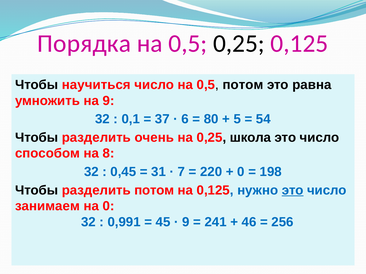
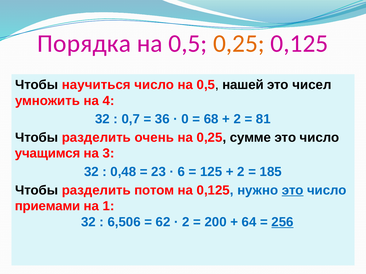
0,25 at (239, 44) colour: black -> orange
0,5 потом: потом -> нашей
равна: равна -> чисел
на 9: 9 -> 4
0,1: 0,1 -> 0,7
37: 37 -> 36
6: 6 -> 0
80: 80 -> 68
5 at (237, 119): 5 -> 2
54: 54 -> 81
школа: школа -> сумме
способом: способом -> учащимся
8: 8 -> 3
0,45: 0,45 -> 0,48
31: 31 -> 23
7: 7 -> 6
220: 220 -> 125
0 at (241, 172): 0 -> 2
198: 198 -> 185
занимаем: занимаем -> приемами
на 0: 0 -> 1
0,991: 0,991 -> 6,506
45: 45 -> 62
9 at (186, 222): 9 -> 2
241: 241 -> 200
46: 46 -> 64
256 underline: none -> present
